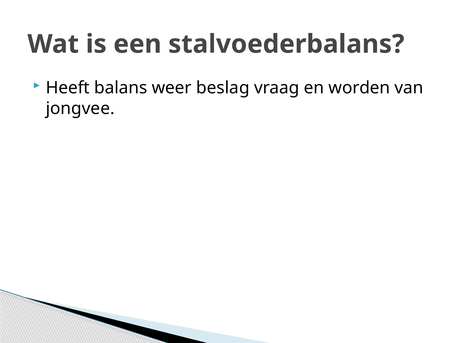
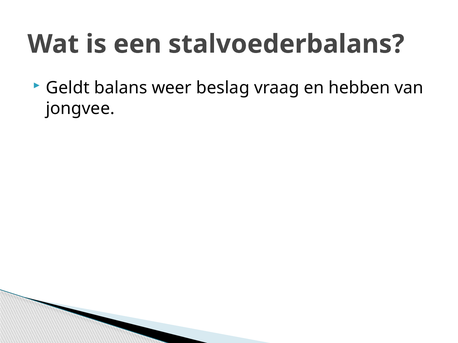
Heeft: Heeft -> Geldt
worden: worden -> hebben
